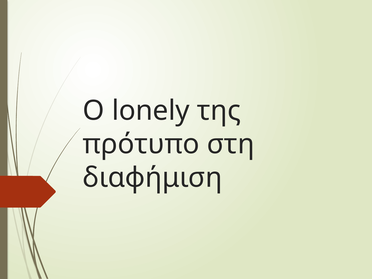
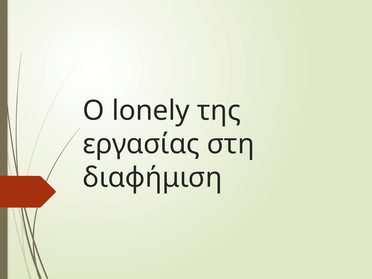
πρότυπο: πρότυπο -> εργασίας
